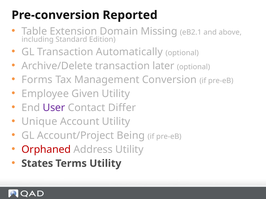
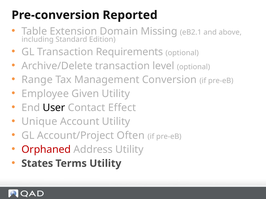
Automatically: Automatically -> Requirements
later: later -> level
Forms: Forms -> Range
User colour: purple -> black
Differ: Differ -> Effect
Being: Being -> Often
